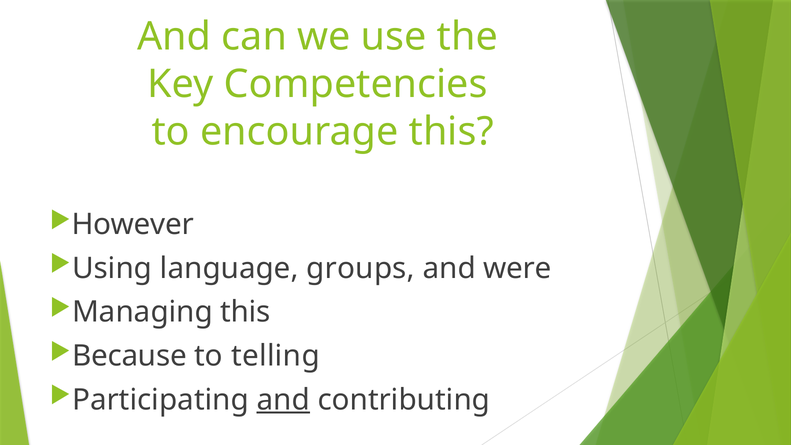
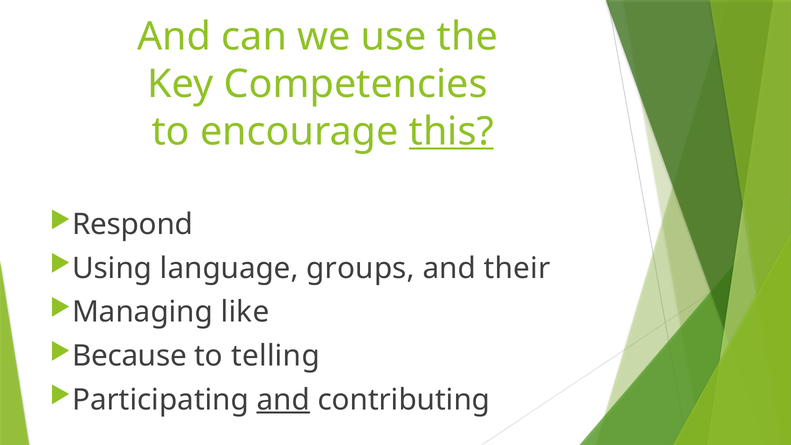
this at (451, 132) underline: none -> present
However: However -> Respond
were: were -> their
Managing this: this -> like
